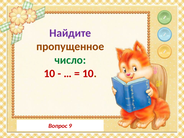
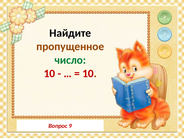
Найдите colour: purple -> black
